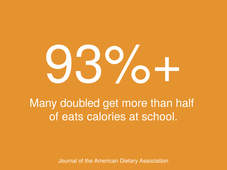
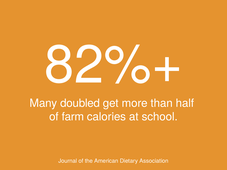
93%+: 93%+ -> 82%+
eats: eats -> farm
